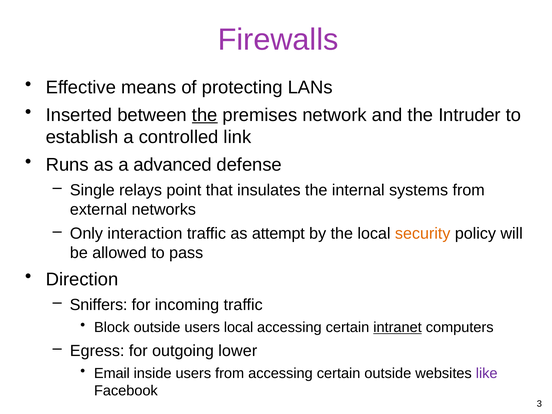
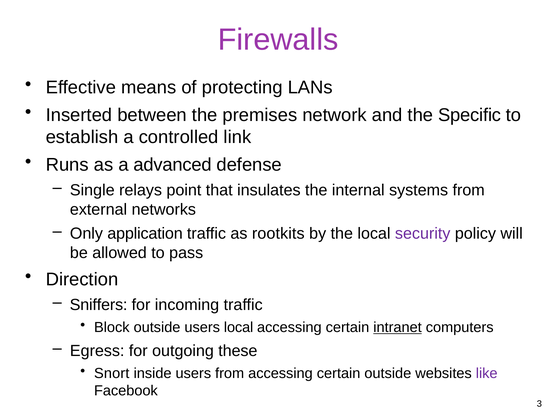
the at (205, 115) underline: present -> none
Intruder: Intruder -> Specific
interaction: interaction -> application
attempt: attempt -> rootkits
security colour: orange -> purple
lower: lower -> these
Email: Email -> Snort
